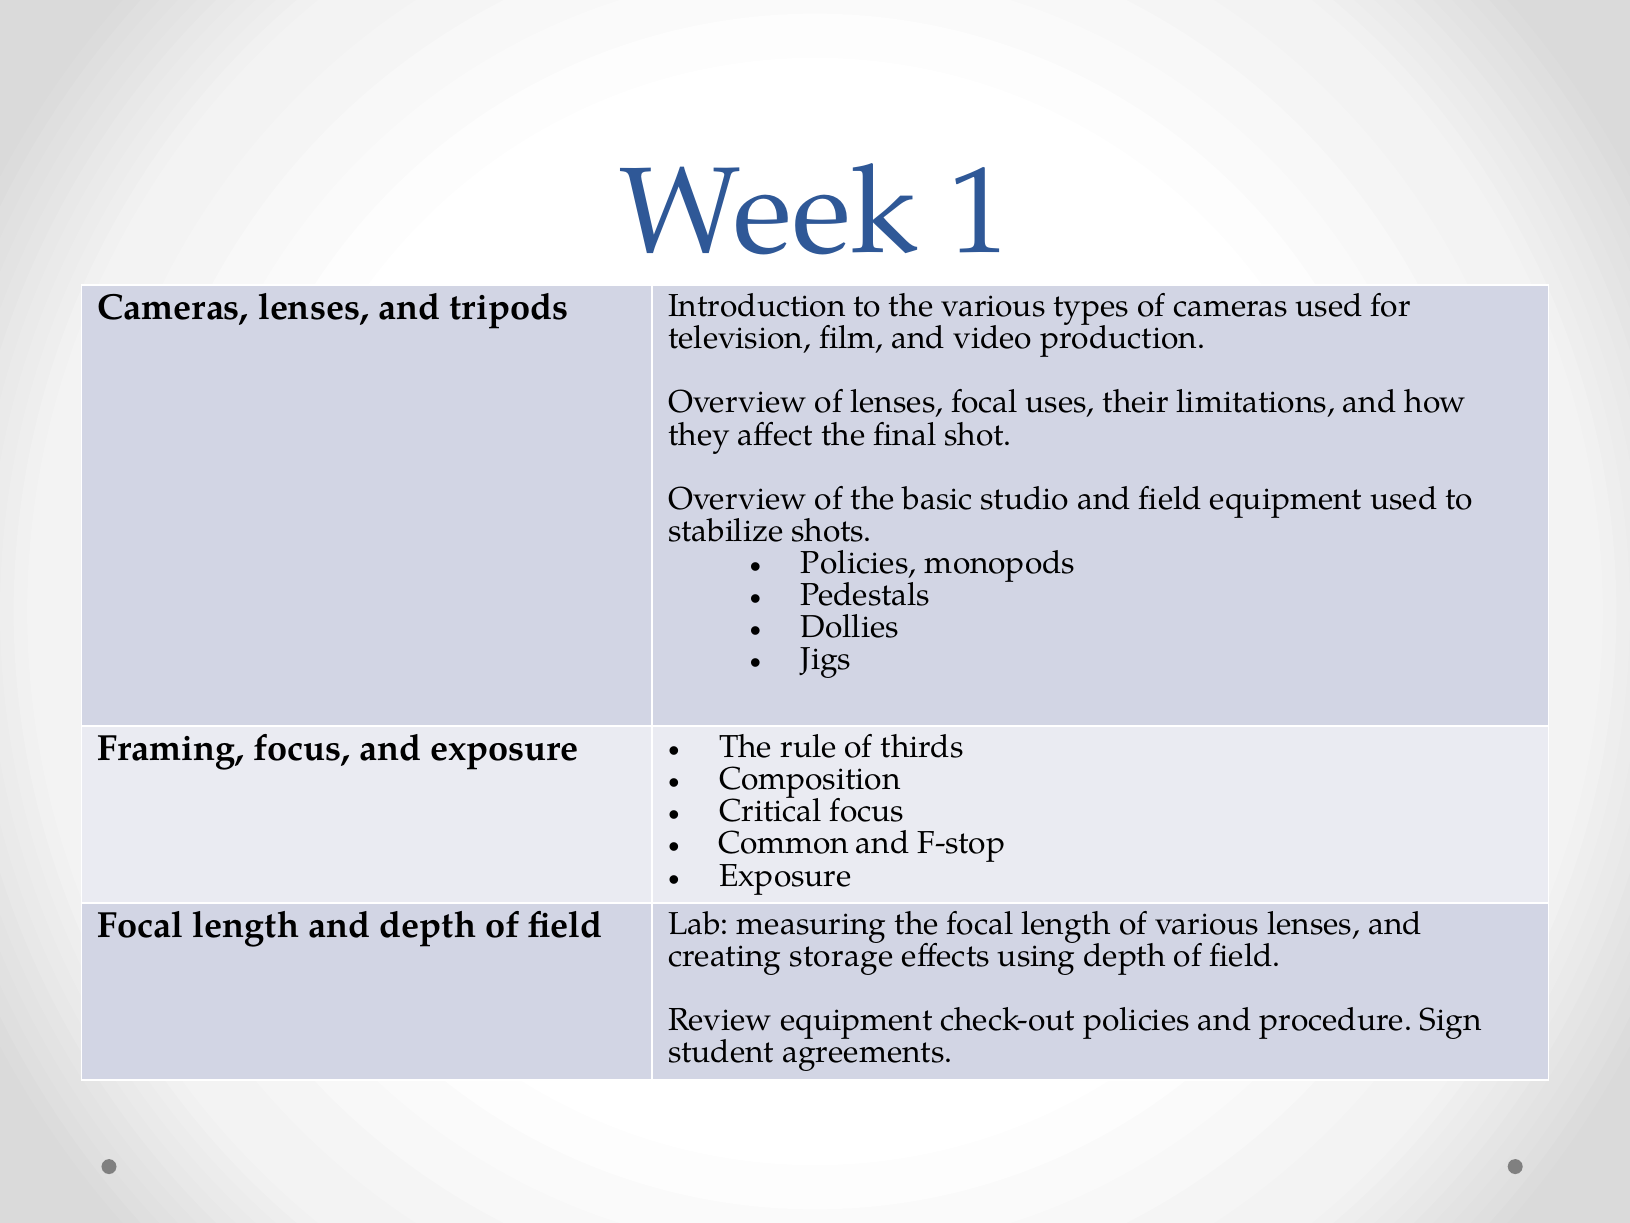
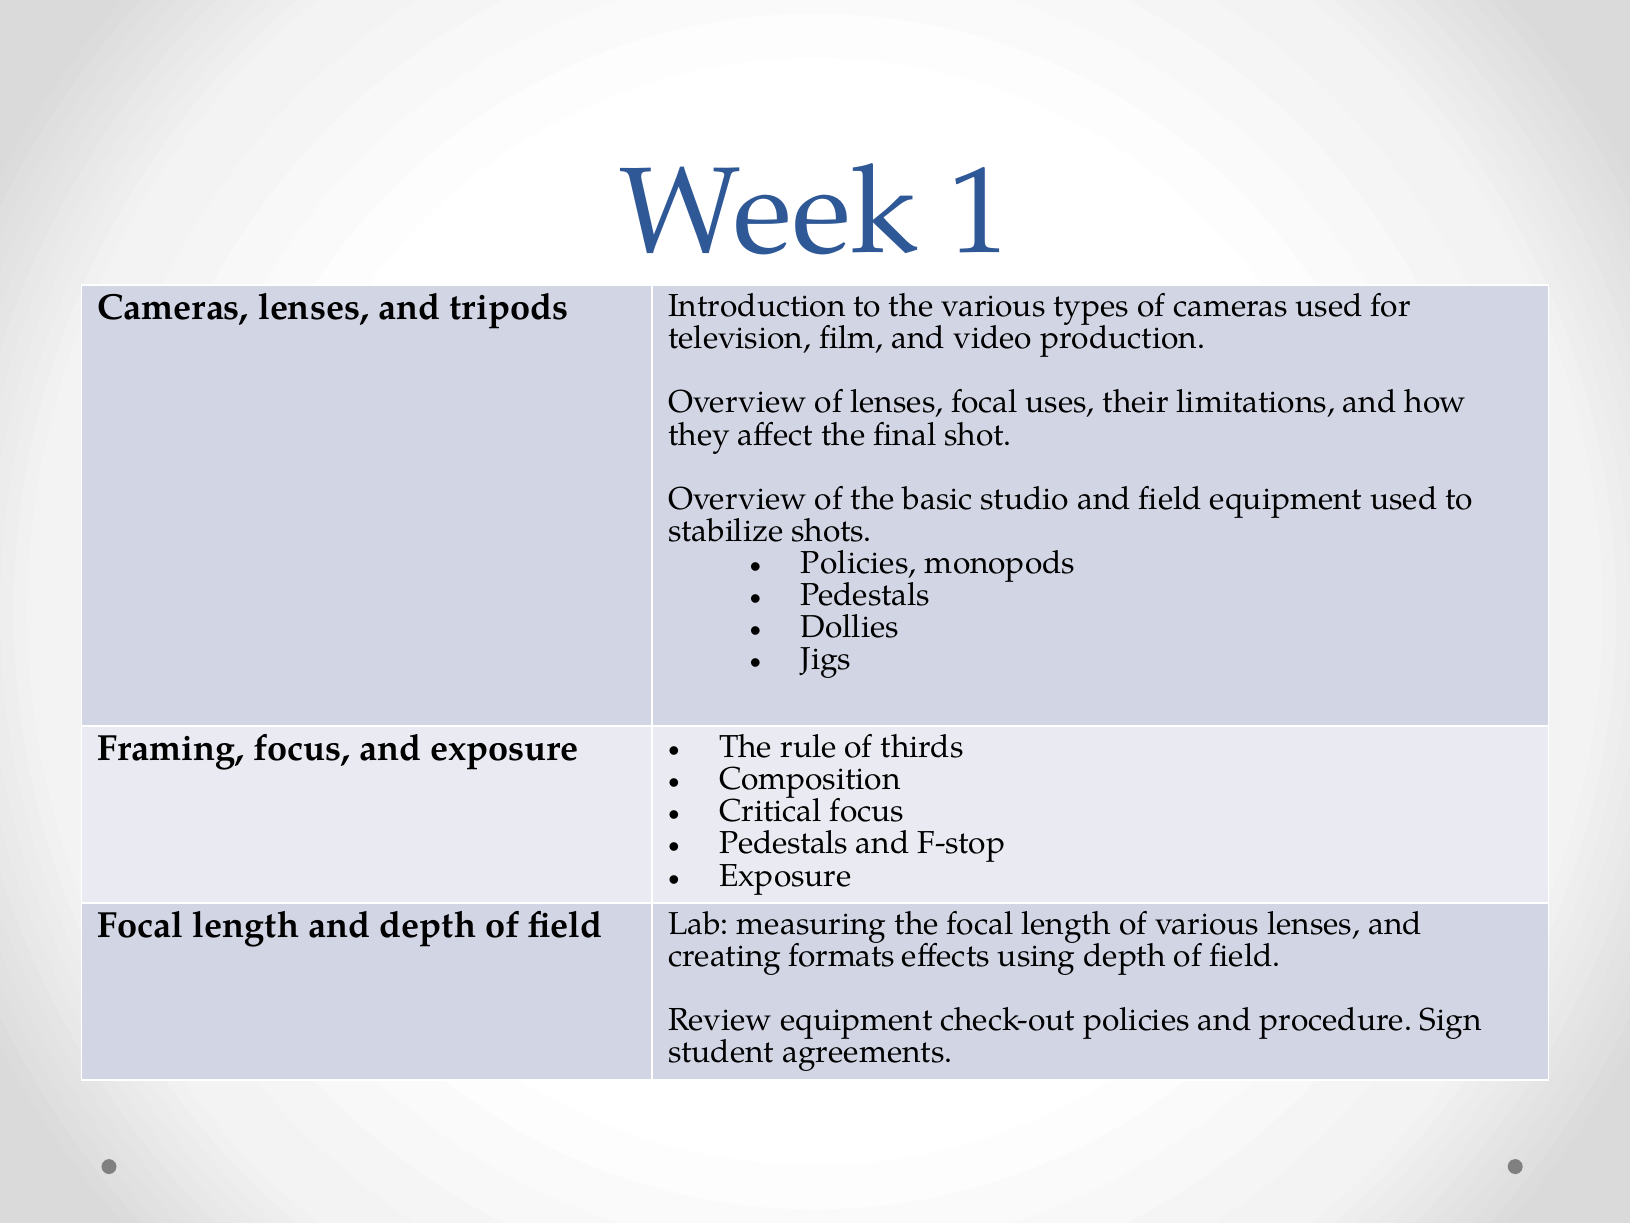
Common at (784, 843): Common -> Pedestals
storage: storage -> formats
